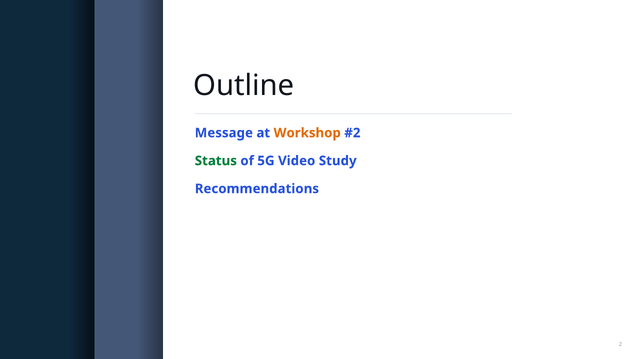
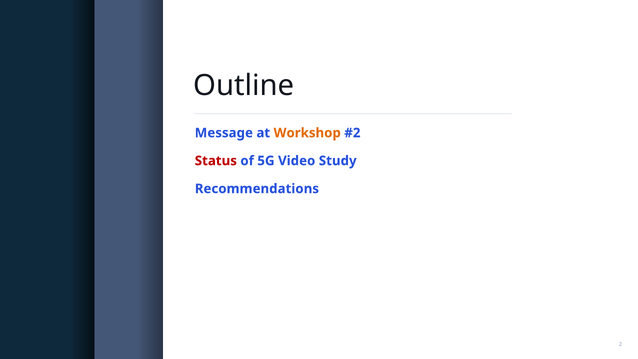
Status colour: green -> red
